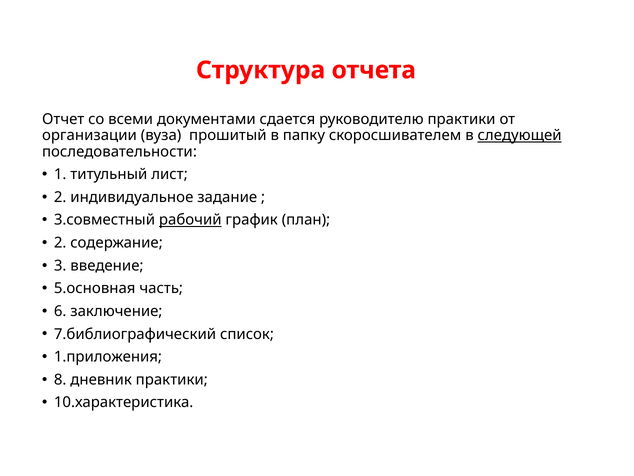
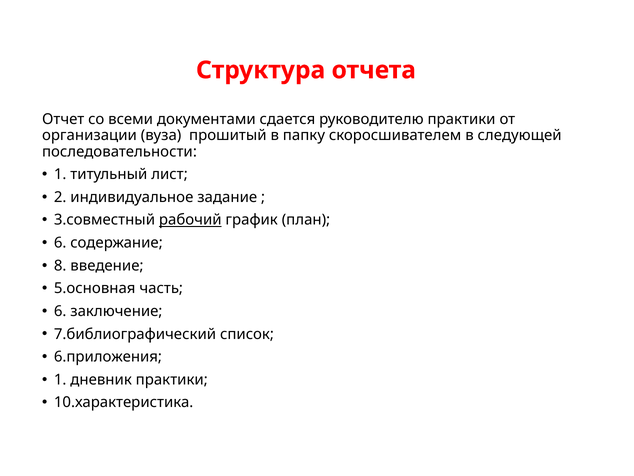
следующей underline: present -> none
2 at (60, 243): 2 -> 6
3: 3 -> 8
1.приложения: 1.приложения -> 6.приложения
8 at (60, 379): 8 -> 1
